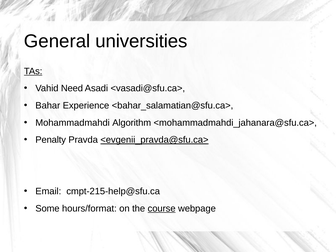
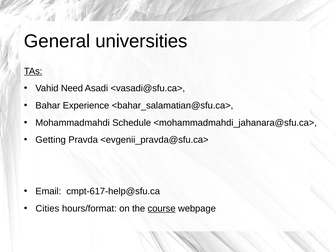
Algorithm: Algorithm -> Schedule
Penalty: Penalty -> Getting
<evgenii_pravda@sfu.ca> underline: present -> none
cmpt-215-help@sfu.ca: cmpt-215-help@sfu.ca -> cmpt-617-help@sfu.ca
Some: Some -> Cities
